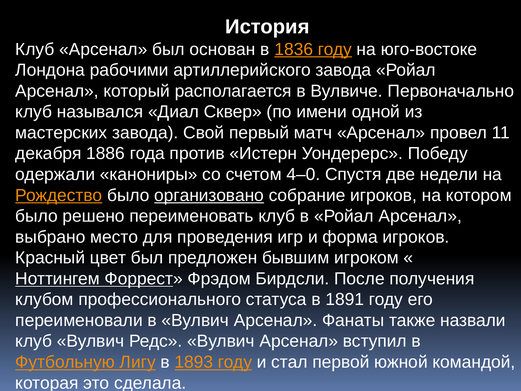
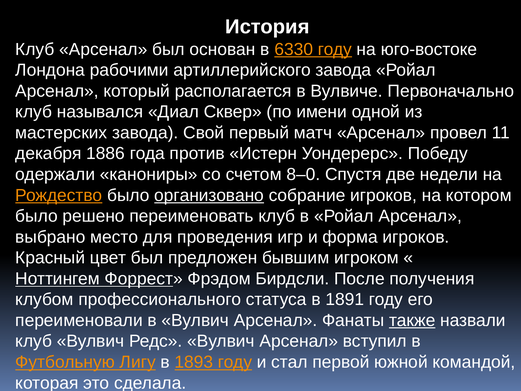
1836: 1836 -> 6330
4–0: 4–0 -> 8–0
также underline: none -> present
